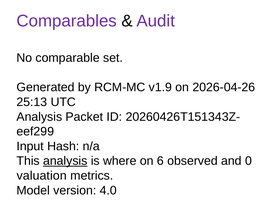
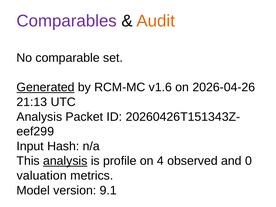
Audit colour: purple -> orange
Generated underline: none -> present
v1.9: v1.9 -> v1.6
25:13: 25:13 -> 21:13
where: where -> profile
6: 6 -> 4
4.0: 4.0 -> 9.1
